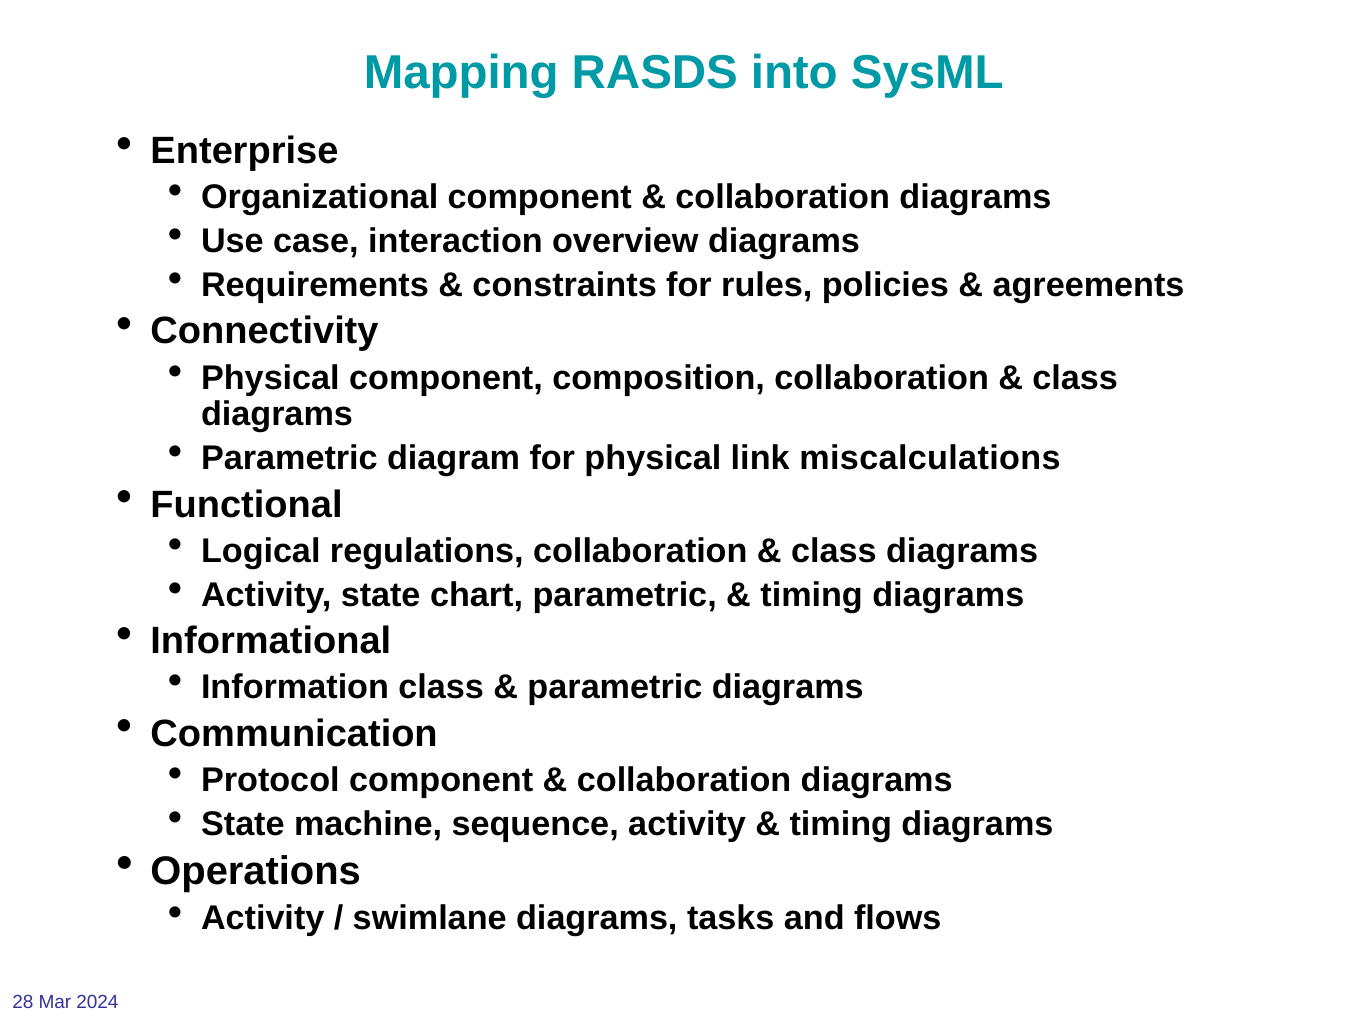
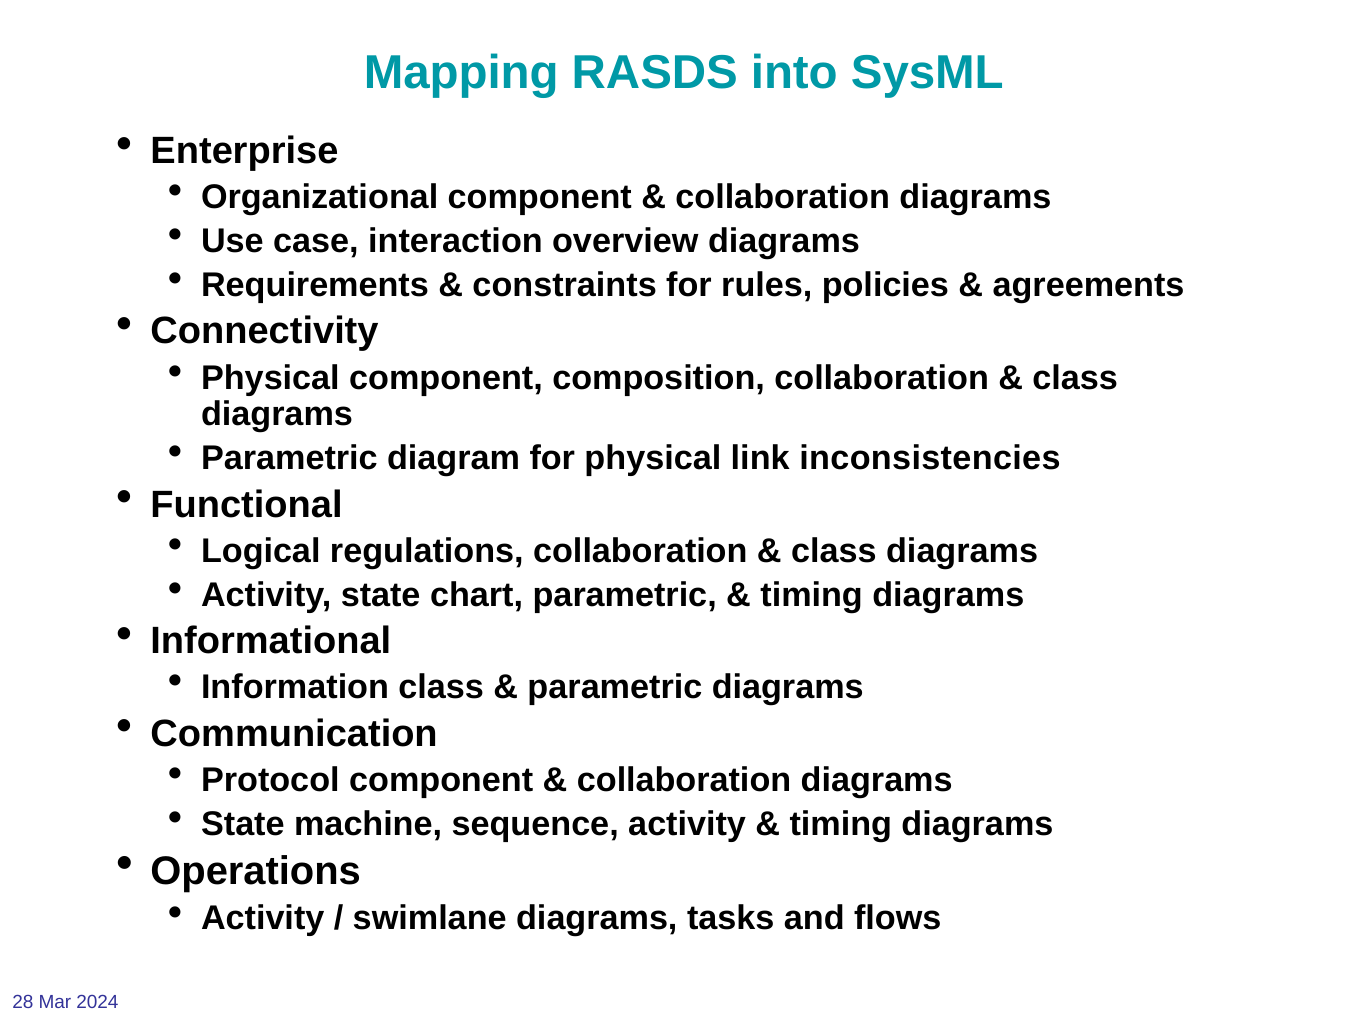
miscalculations: miscalculations -> inconsistencies
